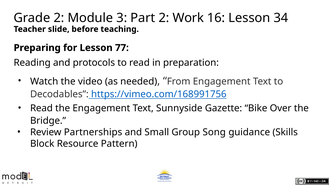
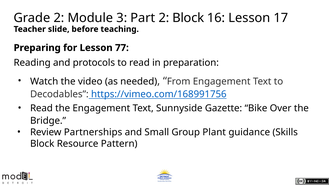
2 Work: Work -> Block
34: 34 -> 17
Song: Song -> Plant
